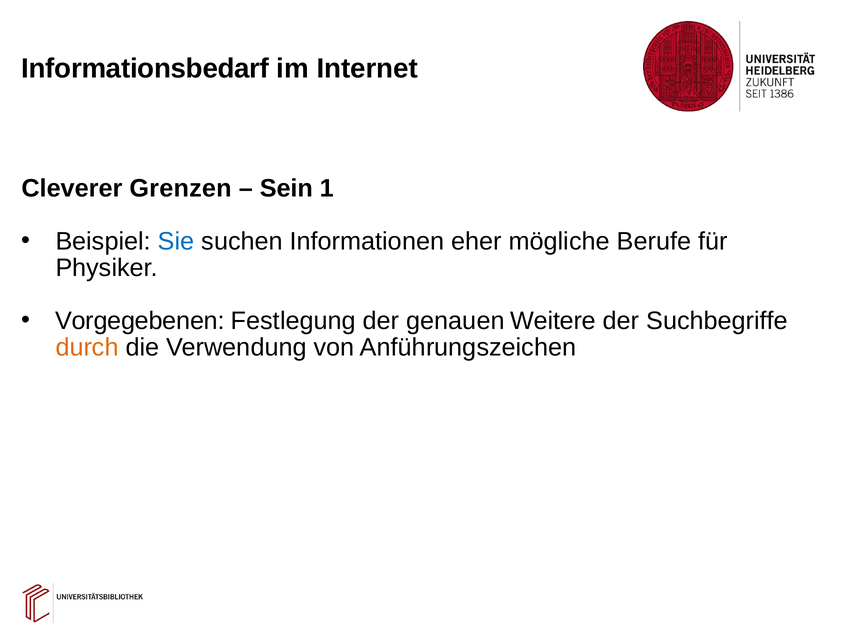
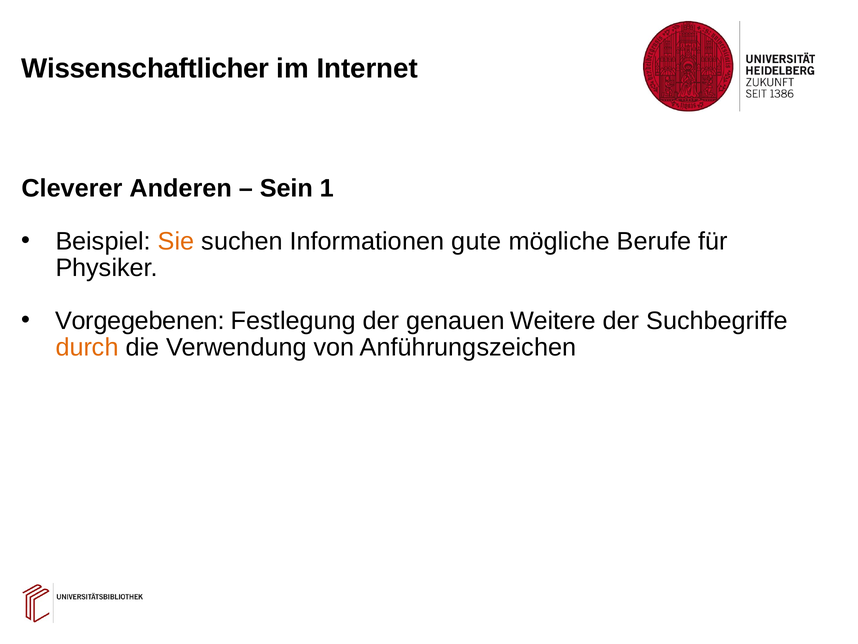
Informationsbedarf: Informationsbedarf -> Wissenschaftlicher
Grenzen: Grenzen -> Anderen
Sie colour: blue -> orange
eher: eher -> gute
